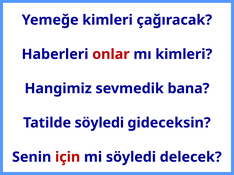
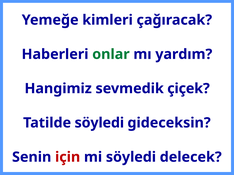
onlar colour: red -> green
mı kimleri: kimleri -> yardım
bana: bana -> çiçek
